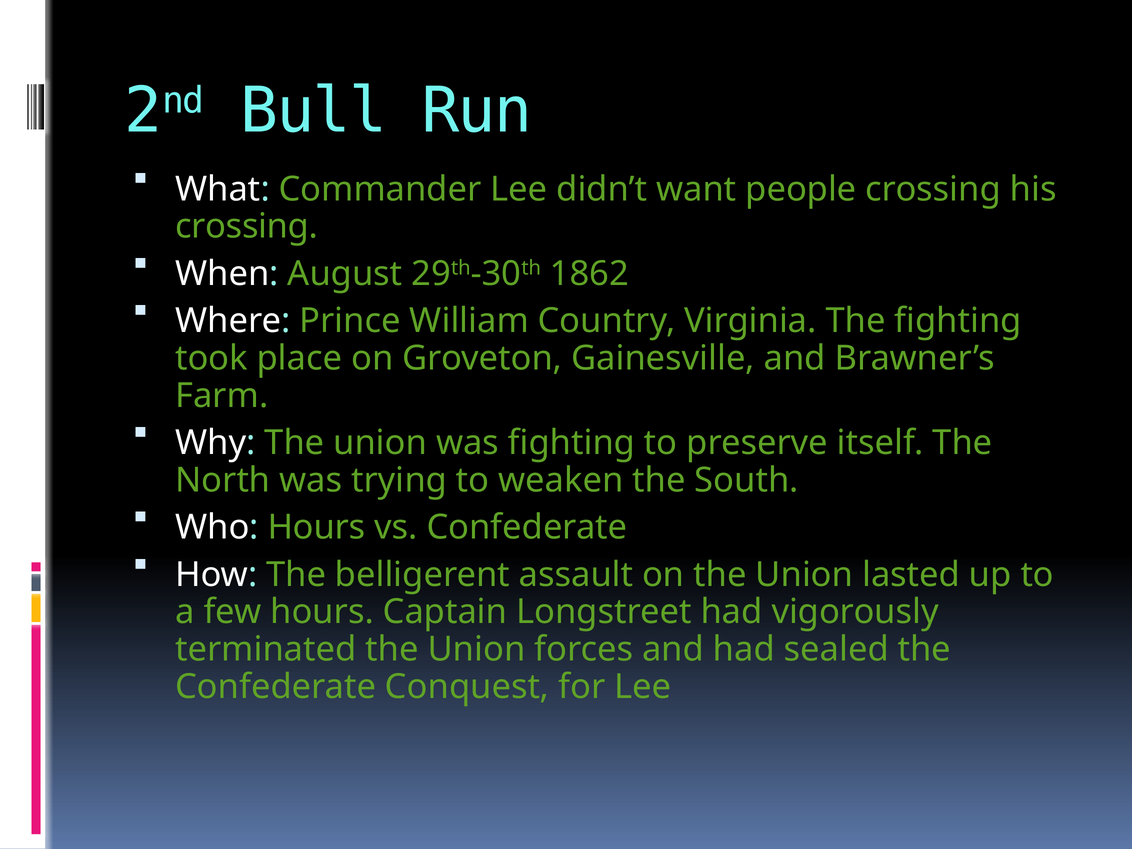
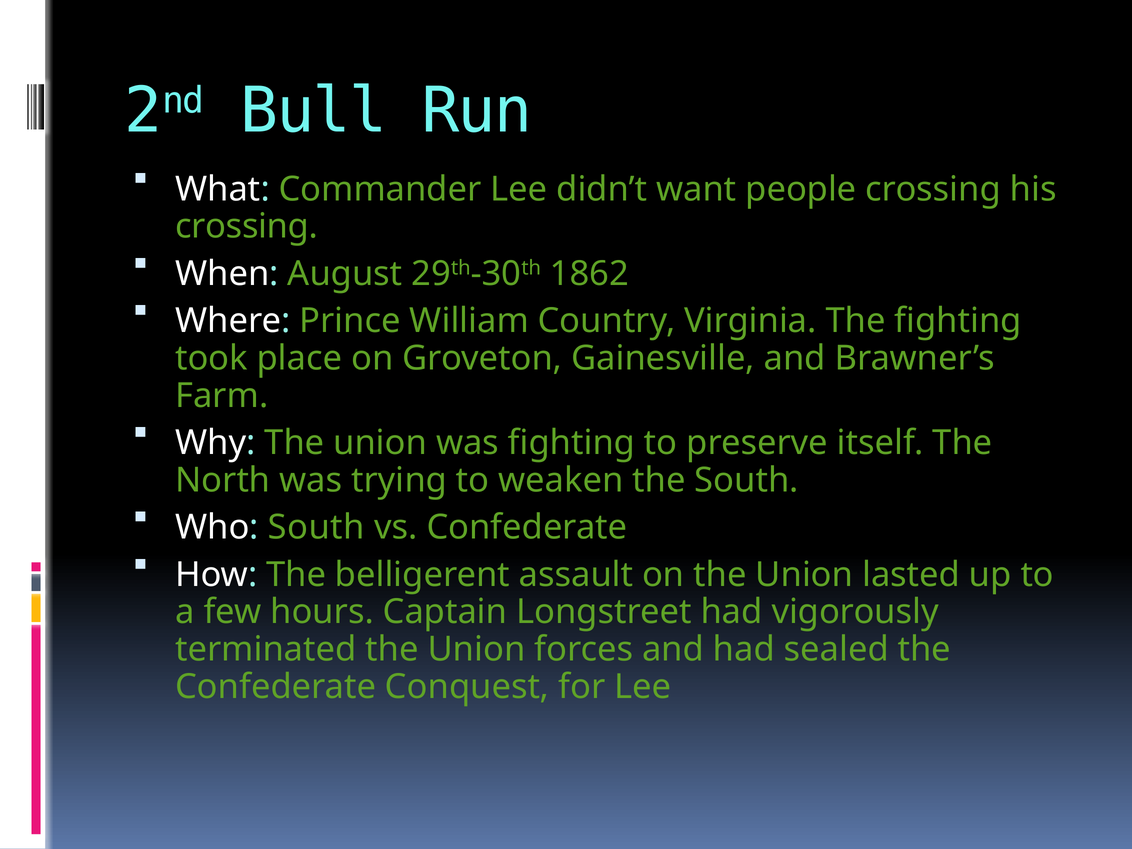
Who Hours: Hours -> South
